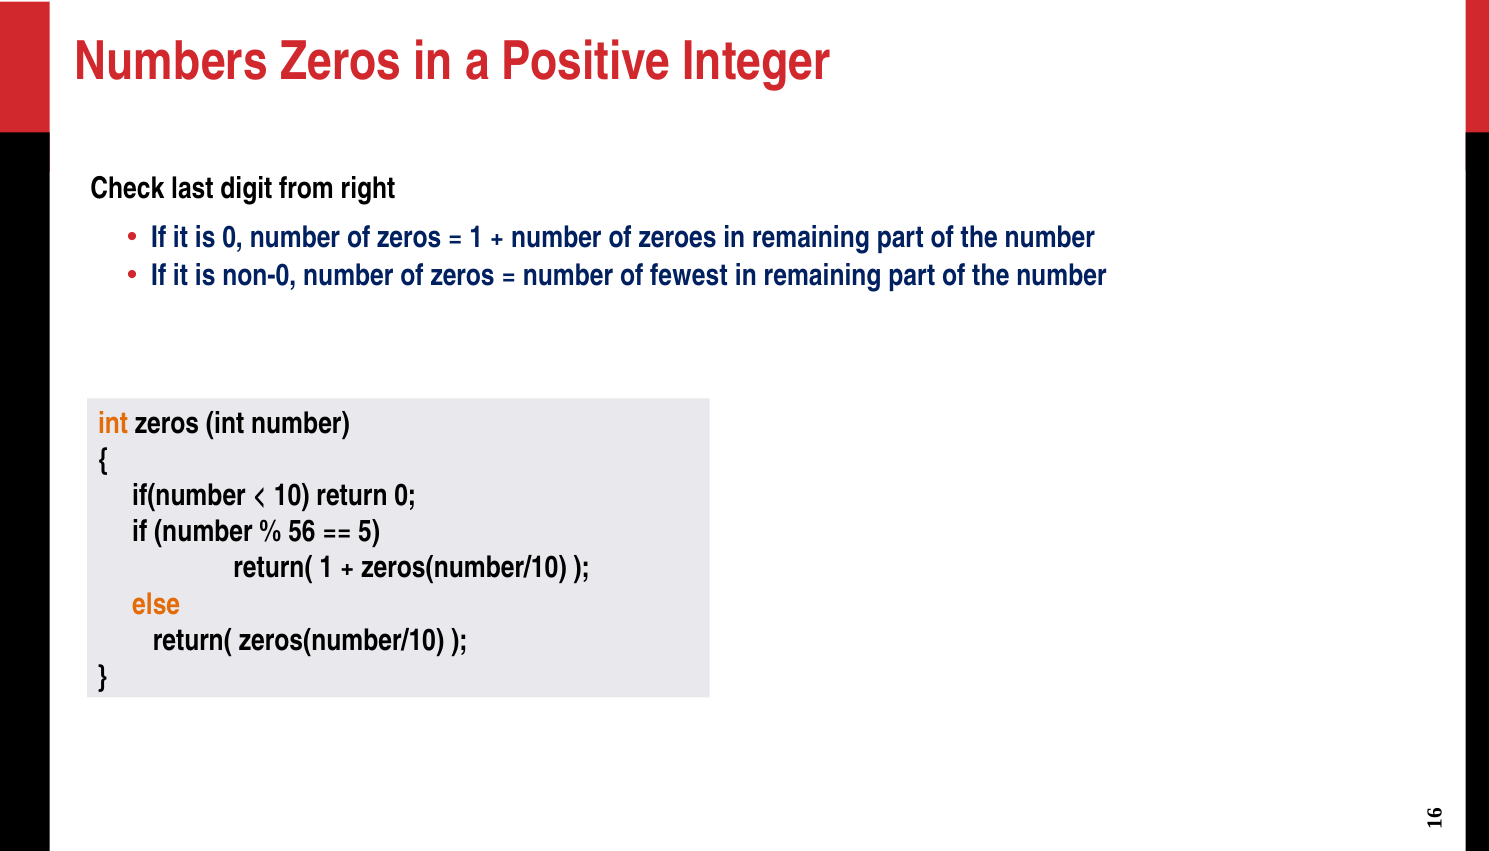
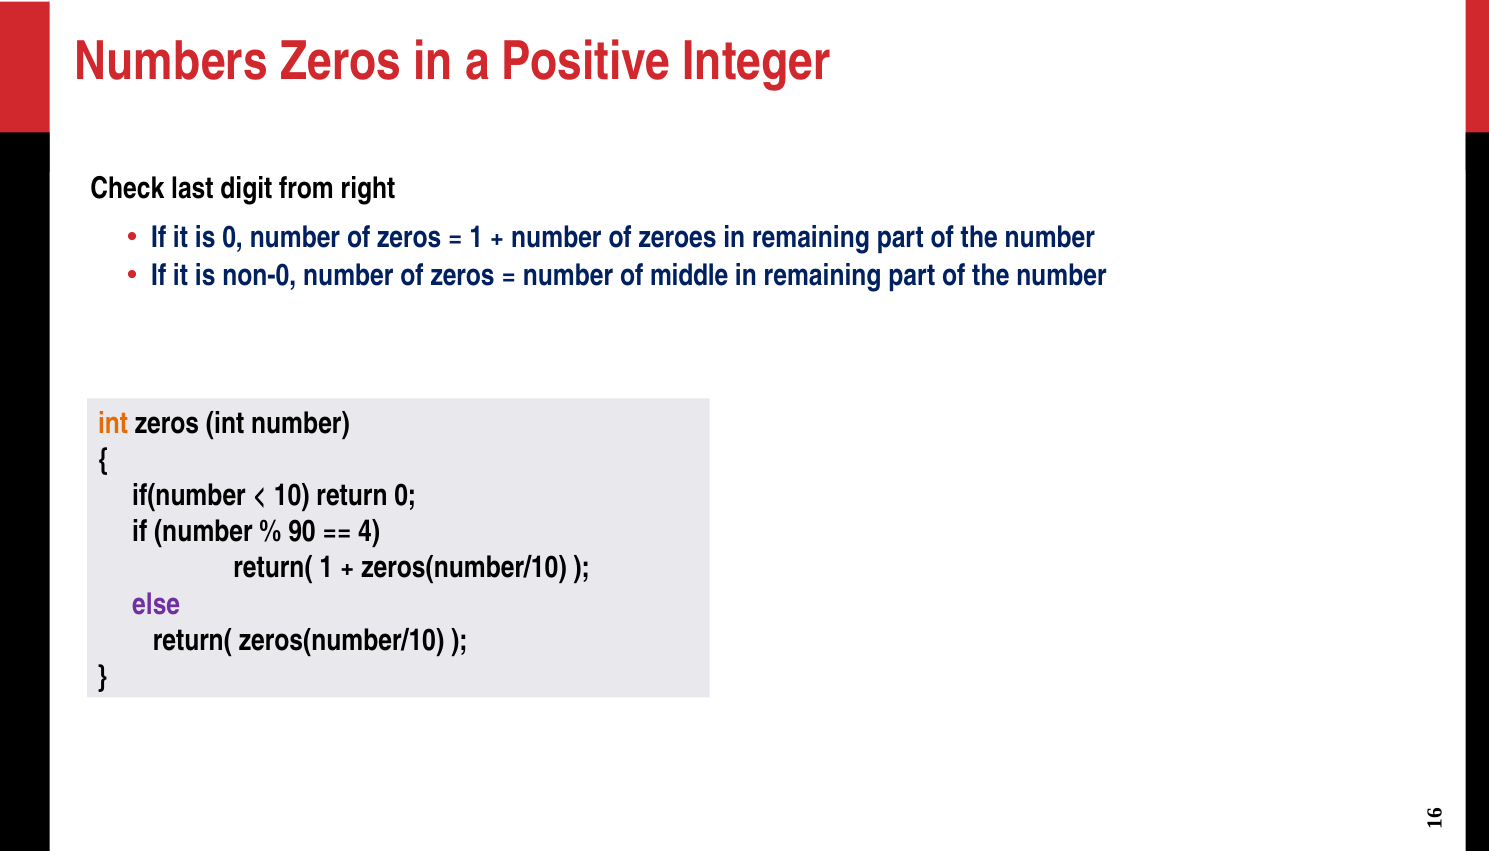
fewest: fewest -> middle
56: 56 -> 90
5: 5 -> 4
else colour: orange -> purple
